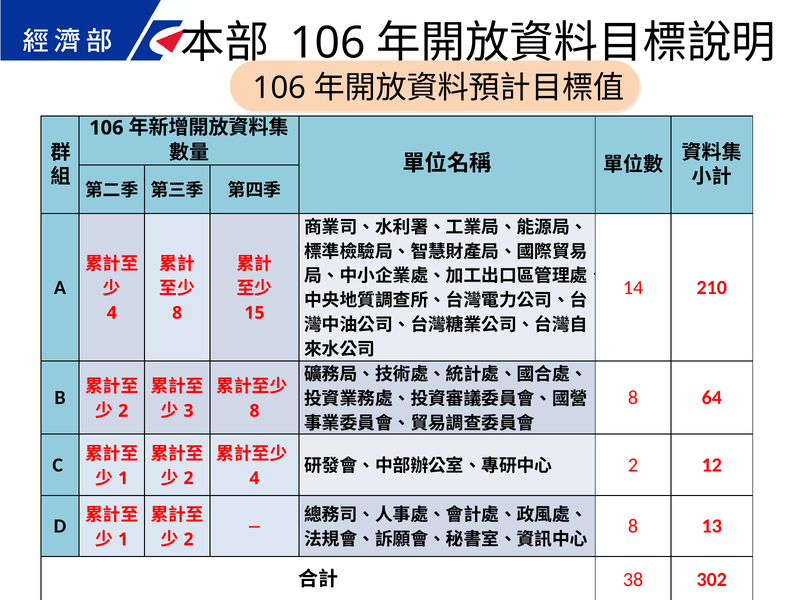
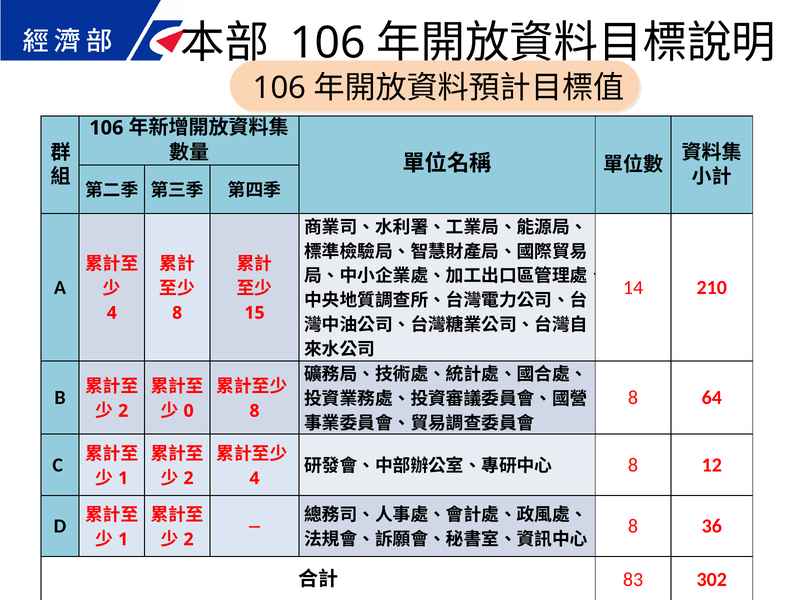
3: 3 -> 0
2 at (633, 465): 2 -> 8
13: 13 -> 36
38 at (633, 579): 38 -> 83
